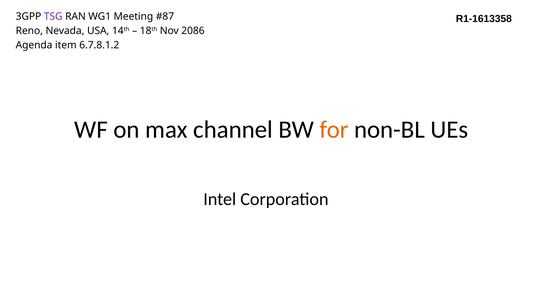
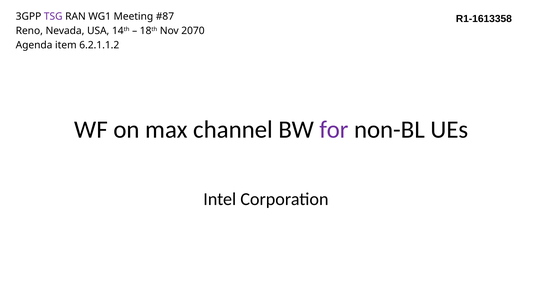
2086: 2086 -> 2070
6.7.8.1.2: 6.7.8.1.2 -> 6.2.1.1.2
for colour: orange -> purple
